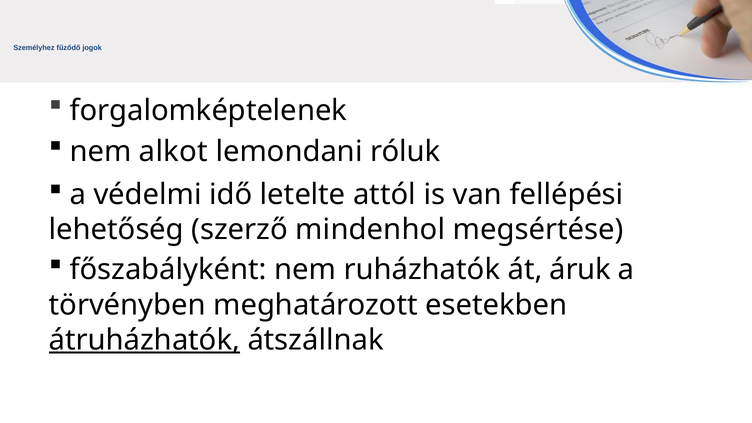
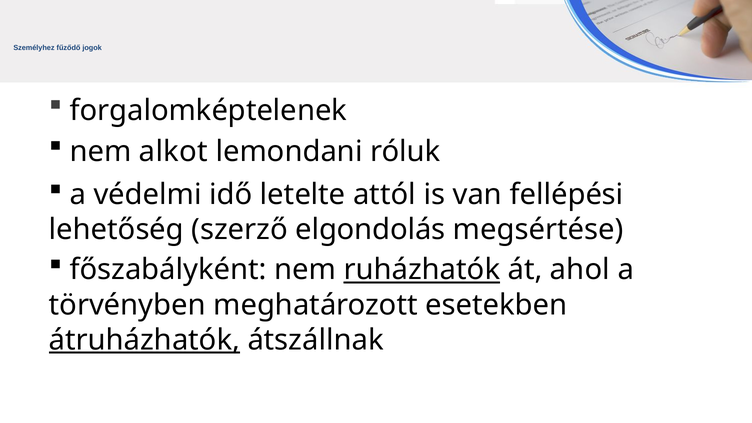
mindenhol: mindenhol -> elgondolás
ruházhatók underline: none -> present
áruk: áruk -> ahol
